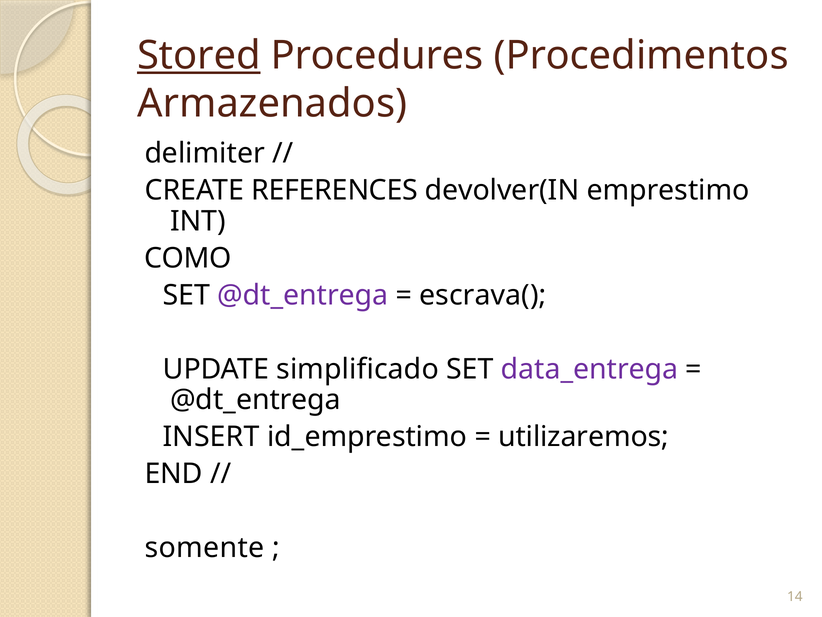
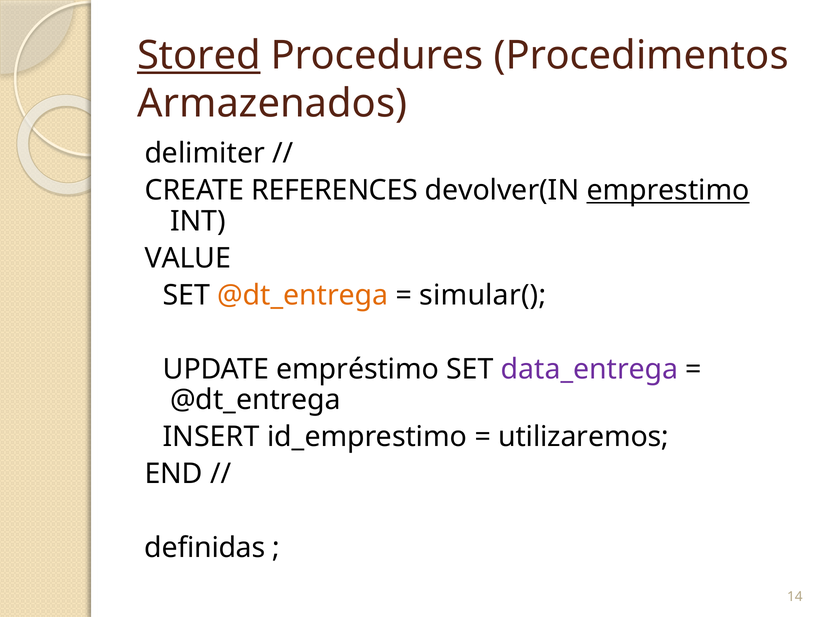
emprestimo underline: none -> present
COMO: COMO -> VALUE
@dt_entrega at (303, 295) colour: purple -> orange
escrava(: escrava( -> simular(
simplificado: simplificado -> empréstimo
somente: somente -> definidas
